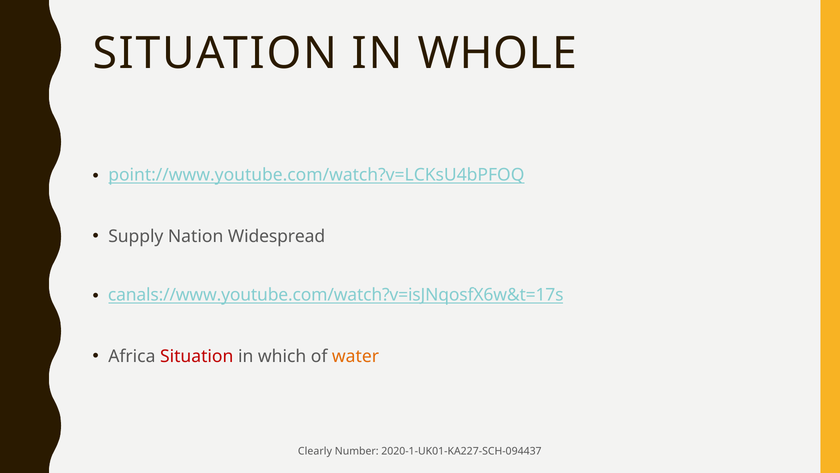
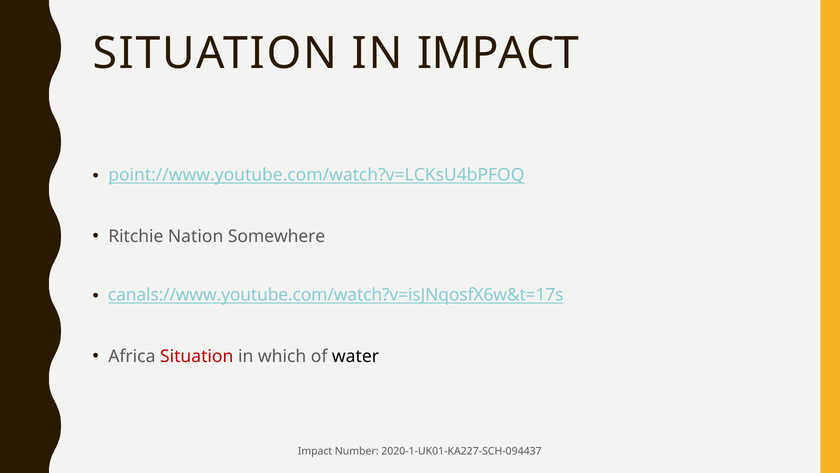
IN WHOLE: WHOLE -> IMPACT
Supply: Supply -> Ritchie
Widespread: Widespread -> Somewhere
water colour: orange -> black
Clearly at (315, 451): Clearly -> Impact
